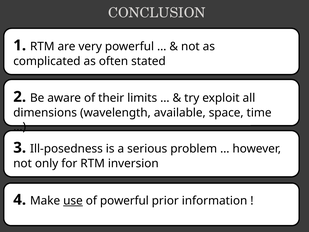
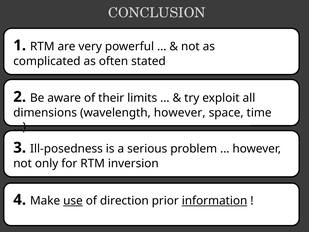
wavelength available: available -> however
of powerful: powerful -> direction
information underline: none -> present
